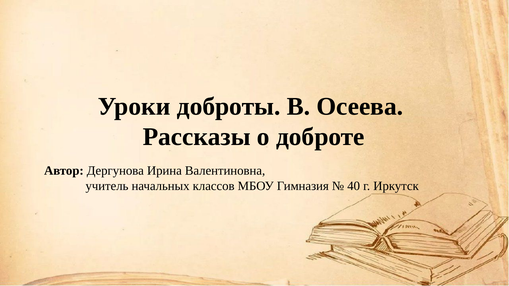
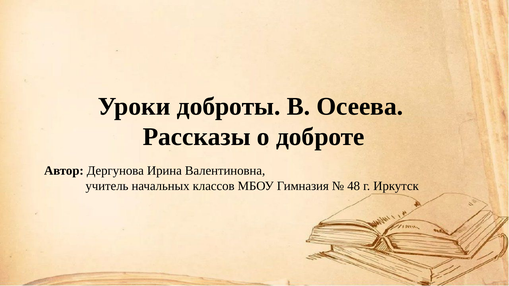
40: 40 -> 48
